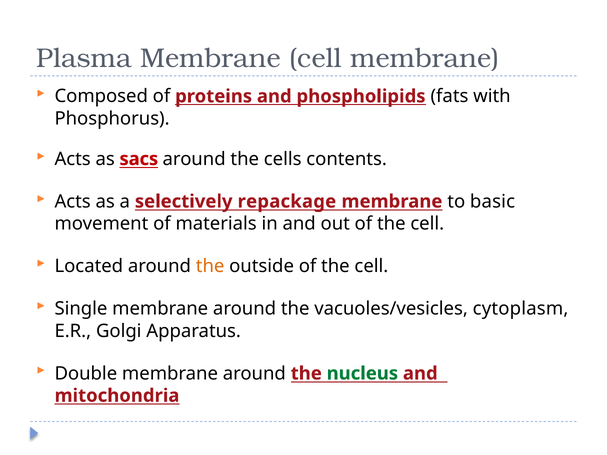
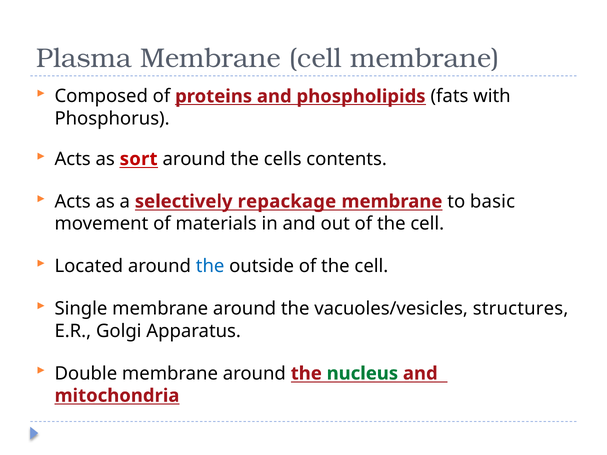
sacs: sacs -> sort
the at (210, 266) colour: orange -> blue
cytoplasm: cytoplasm -> structures
